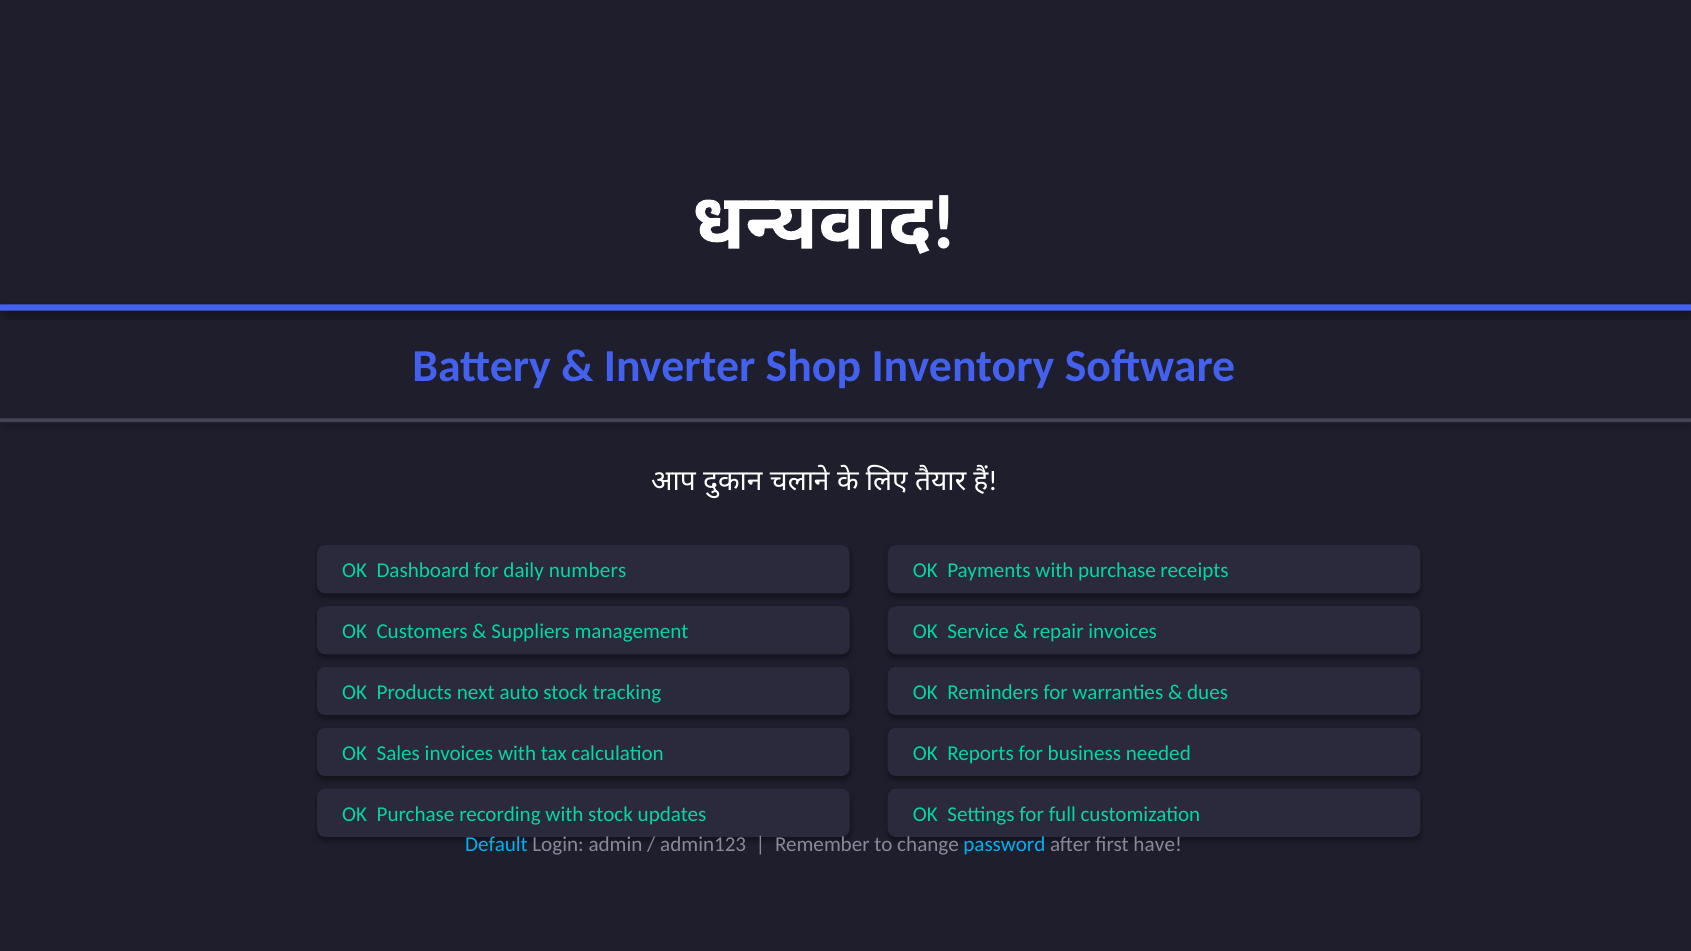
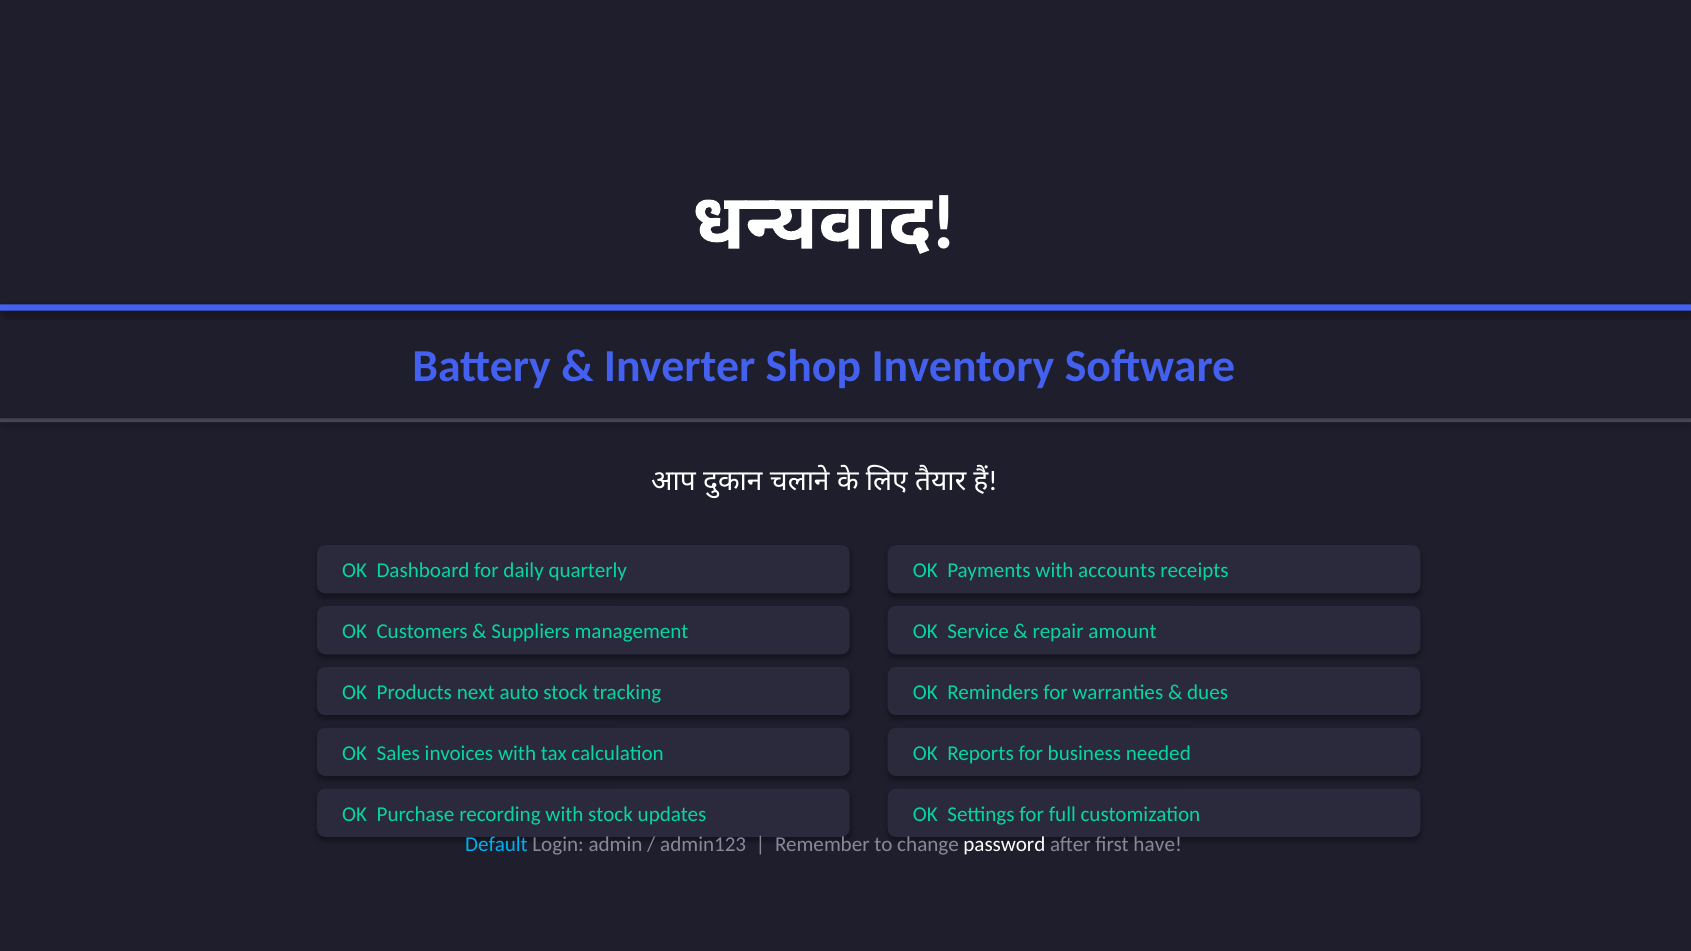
numbers: numbers -> quarterly
with purchase: purchase -> accounts
repair invoices: invoices -> amount
password colour: light blue -> white
